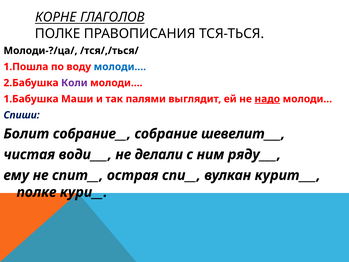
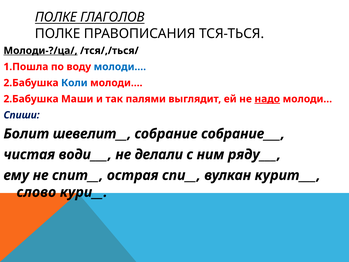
КОРНЕ at (56, 17): КОРНЕ -> ПОЛКЕ
Молоди-?/ца/ underline: none -> present
Коли colour: purple -> blue
1.Бабушка at (31, 99): 1.Бабушка -> 2.Бабушка
собрание__: собрание__ -> шевелит__
шевелит___: шевелит___ -> собрание___
полке at (36, 192): полке -> слово
